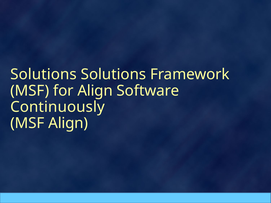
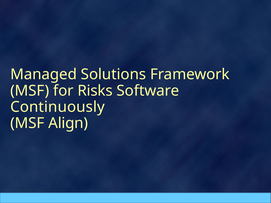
Solutions at (43, 75): Solutions -> Managed
for Align: Align -> Risks
